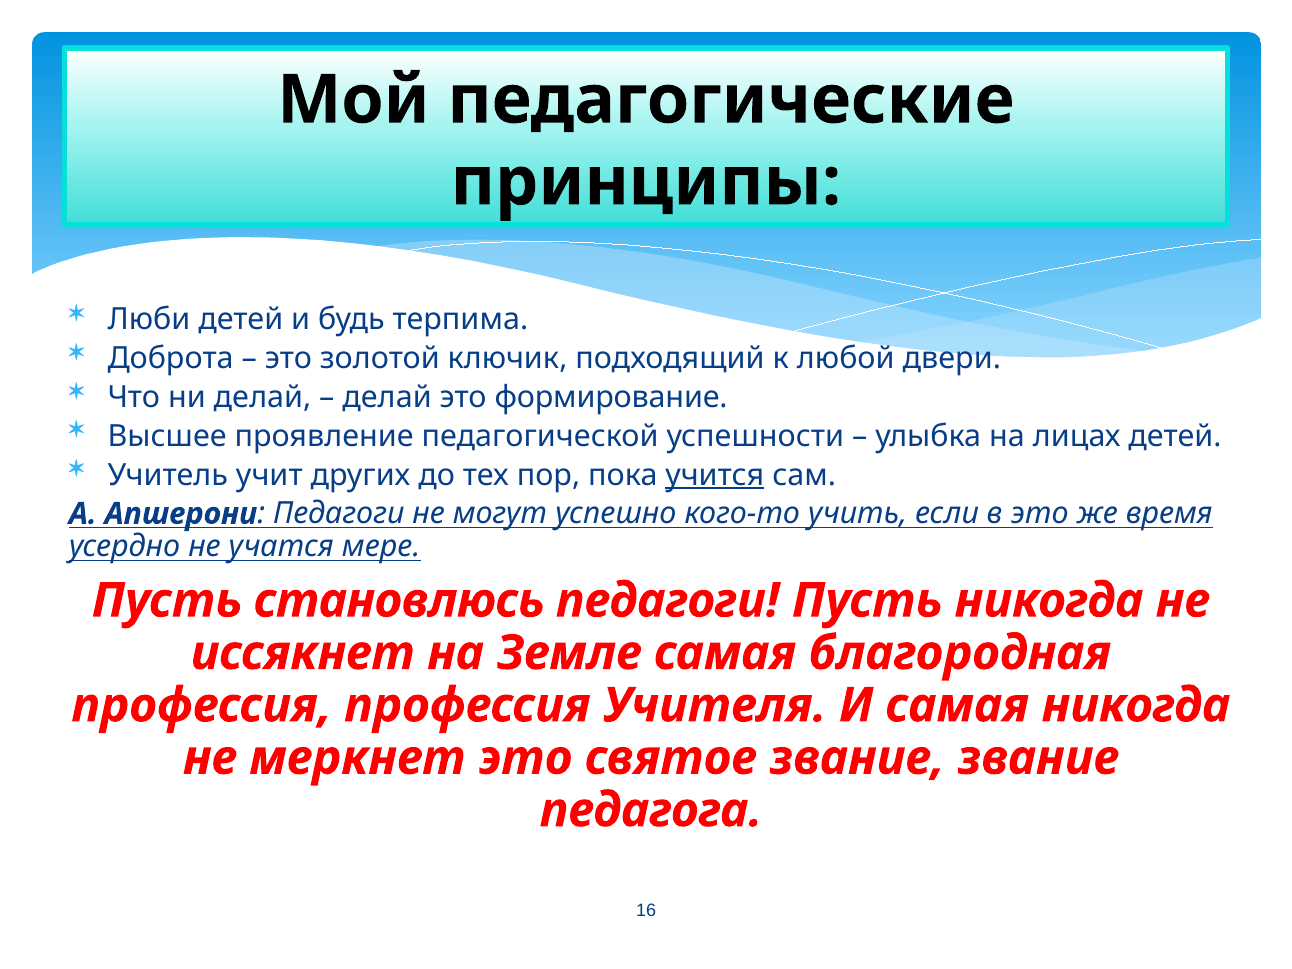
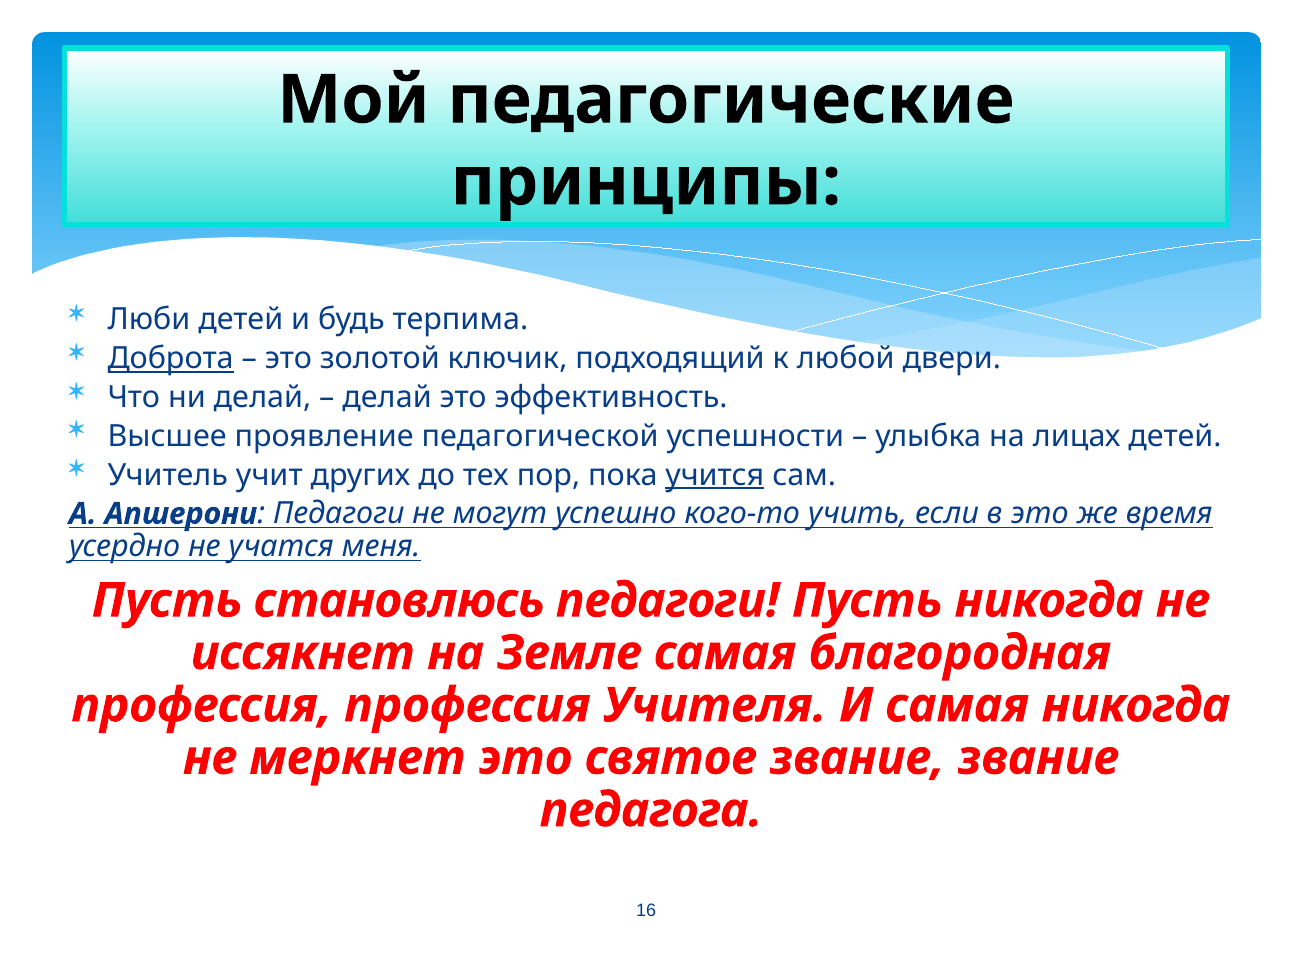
Доброта underline: none -> present
формирование: формирование -> эффективность
мере: мере -> меня
